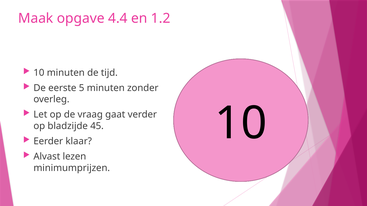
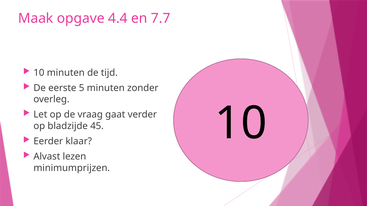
1.2: 1.2 -> 7.7
